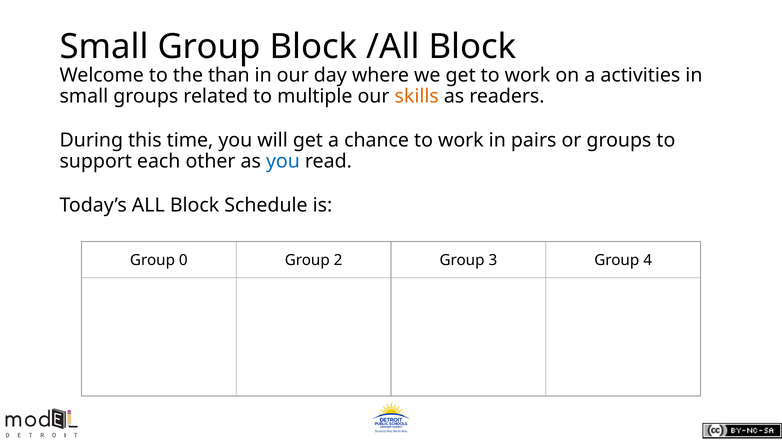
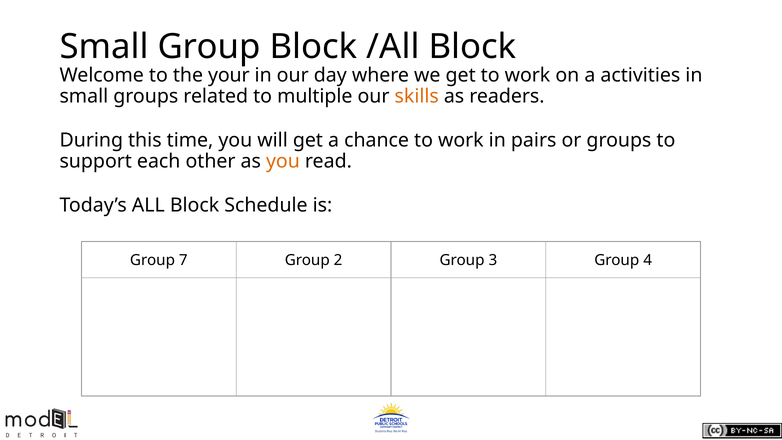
than: than -> your
you at (283, 161) colour: blue -> orange
0: 0 -> 7
